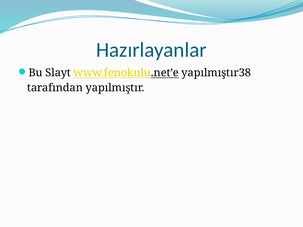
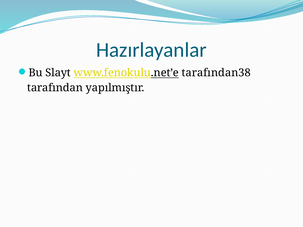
yapılmıştır38: yapılmıştır38 -> tarafından38
